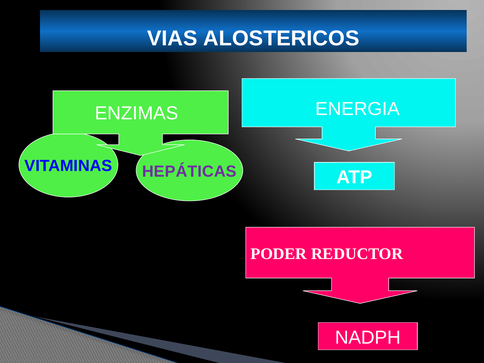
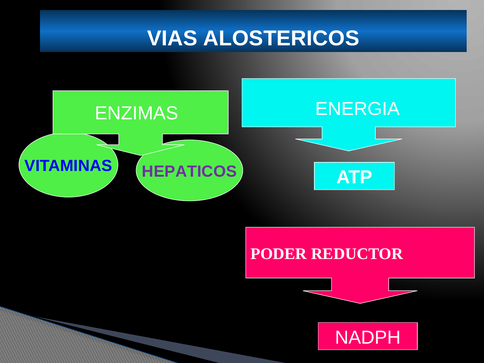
HEPÁTICAS: HEPÁTICAS -> HEPATICOS
